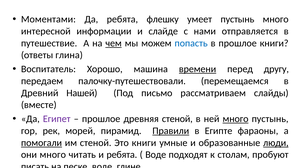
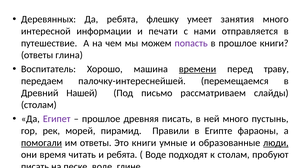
Моментами: Моментами -> Деревянных
умеет пустынь: пустынь -> занятия
слайде: слайде -> печати
чем underline: present -> none
попасть colour: blue -> purple
другу: другу -> траву
палочку-путешествовали: палочку-путешествовали -> палочку-интереснейшей
вместе at (39, 105): вместе -> столам
древняя стеной: стеной -> писать
много at (236, 119) underline: present -> none
Правили underline: present -> none
им стеной: стеной -> ответы
они много: много -> время
